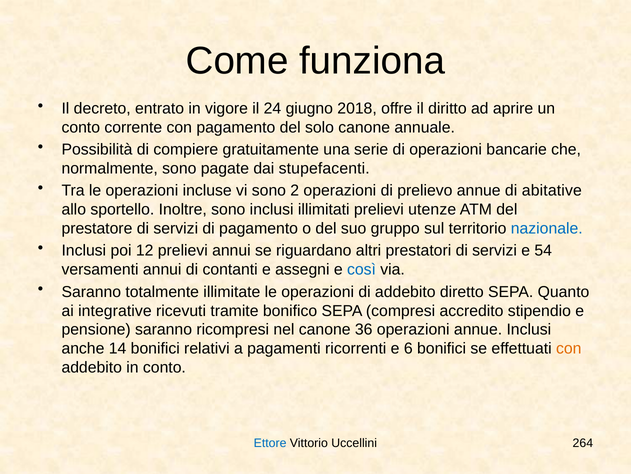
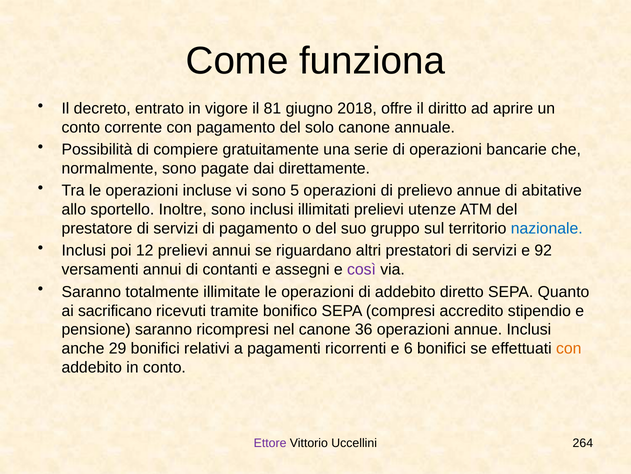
24: 24 -> 81
stupefacenti: stupefacenti -> direttamente
2: 2 -> 5
54: 54 -> 92
così colour: blue -> purple
integrative: integrative -> sacrificano
14: 14 -> 29
Ettore colour: blue -> purple
